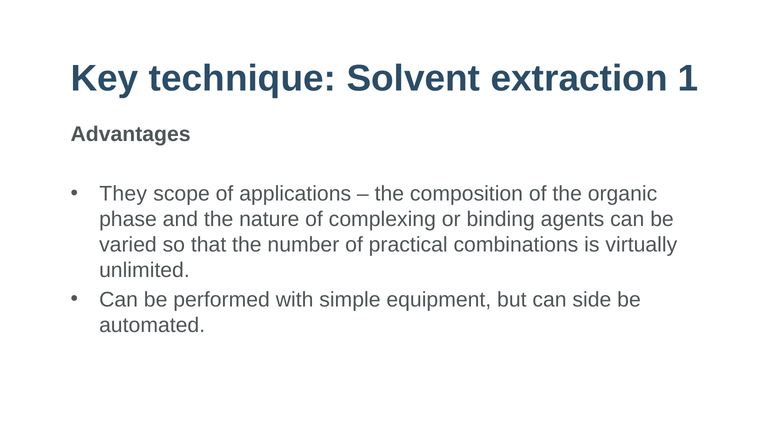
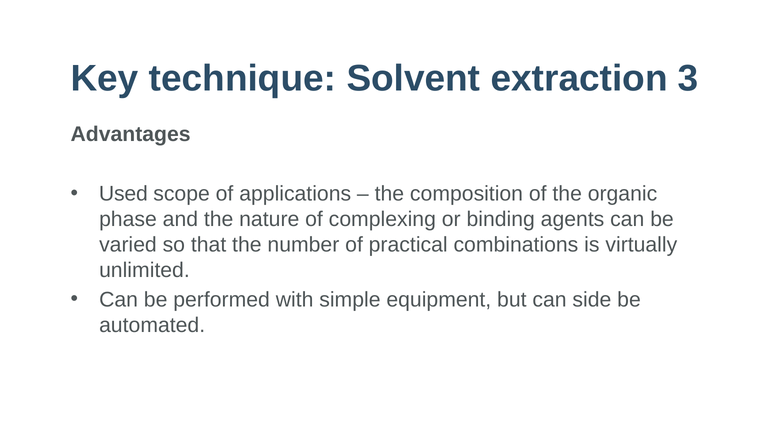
1: 1 -> 3
They: They -> Used
